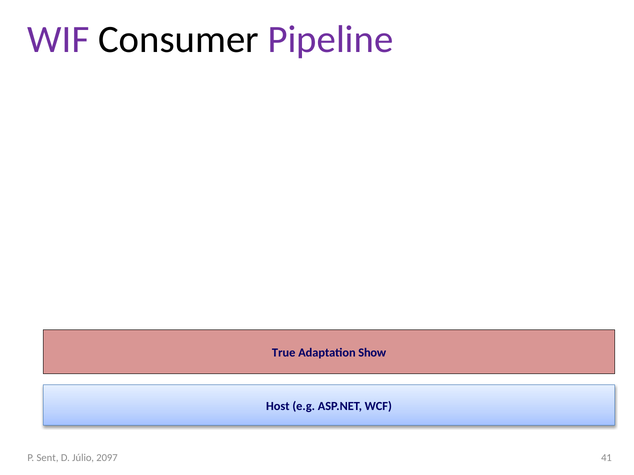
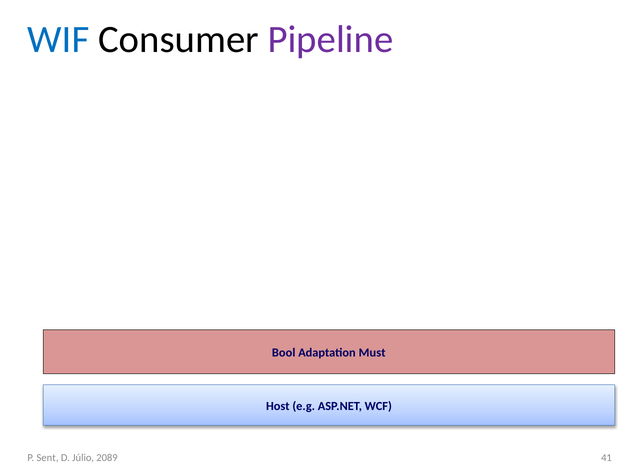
WIF colour: purple -> blue
True: True -> Bool
Show: Show -> Must
2097: 2097 -> 2089
